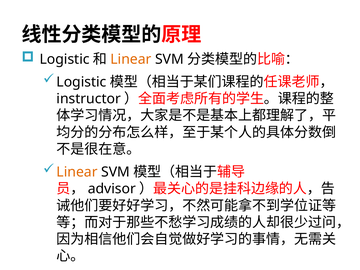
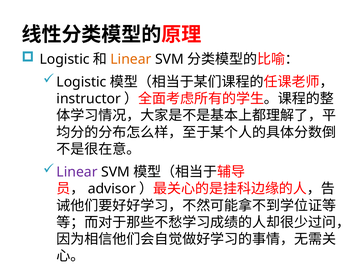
Linear at (77, 172) colour: orange -> purple
